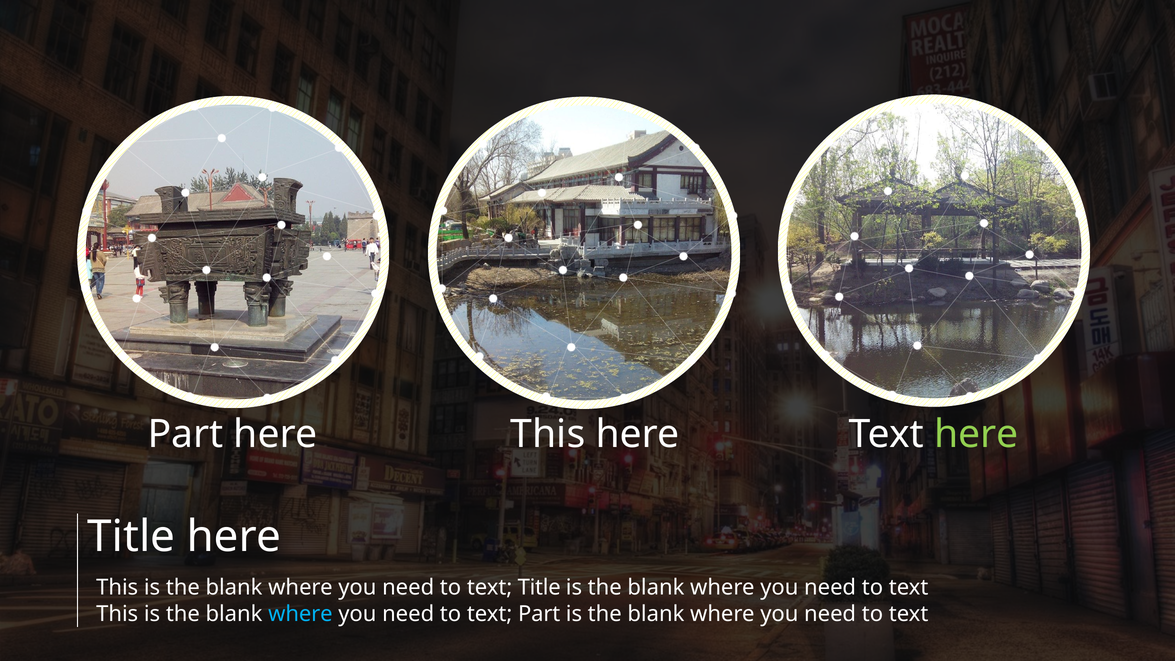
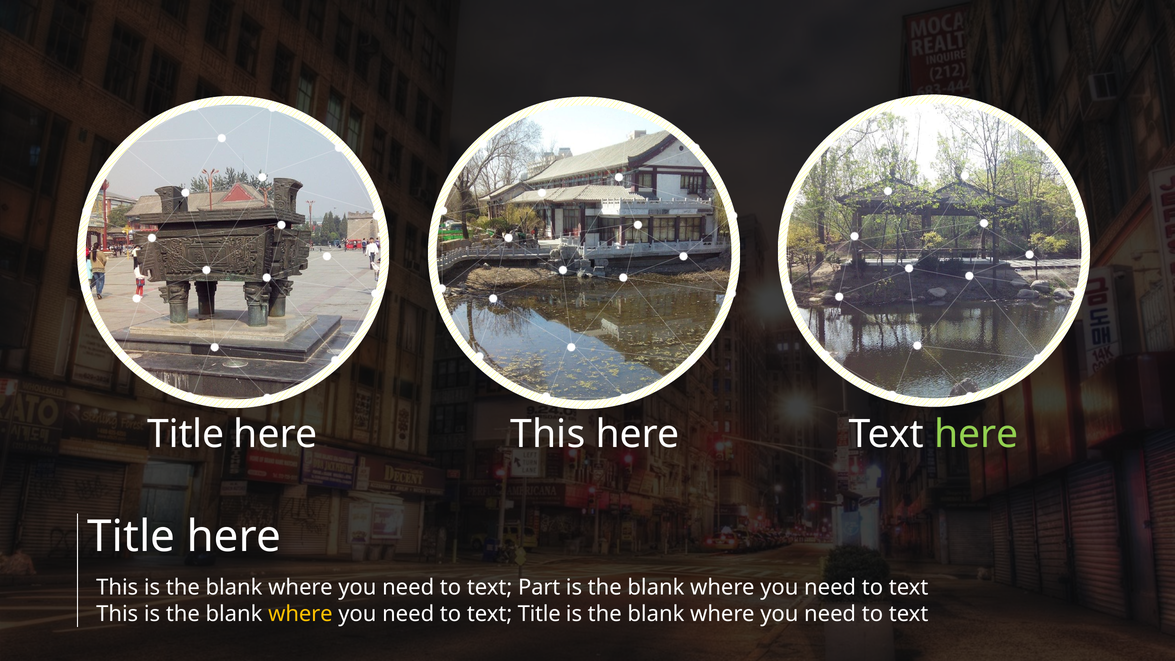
Part at (186, 434): Part -> Title
text Title: Title -> Part
where at (300, 614) colour: light blue -> yellow
text Part: Part -> Title
